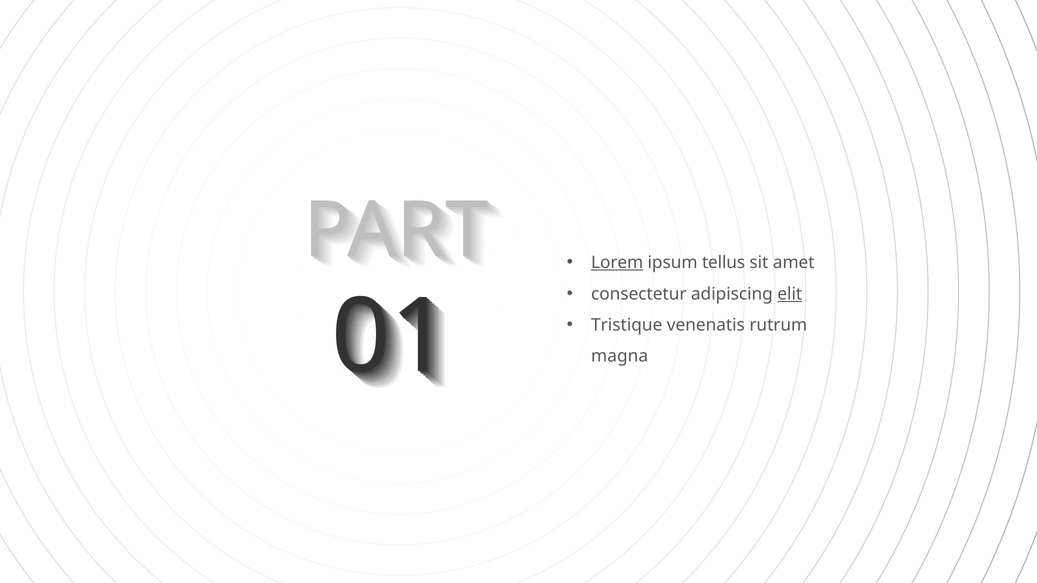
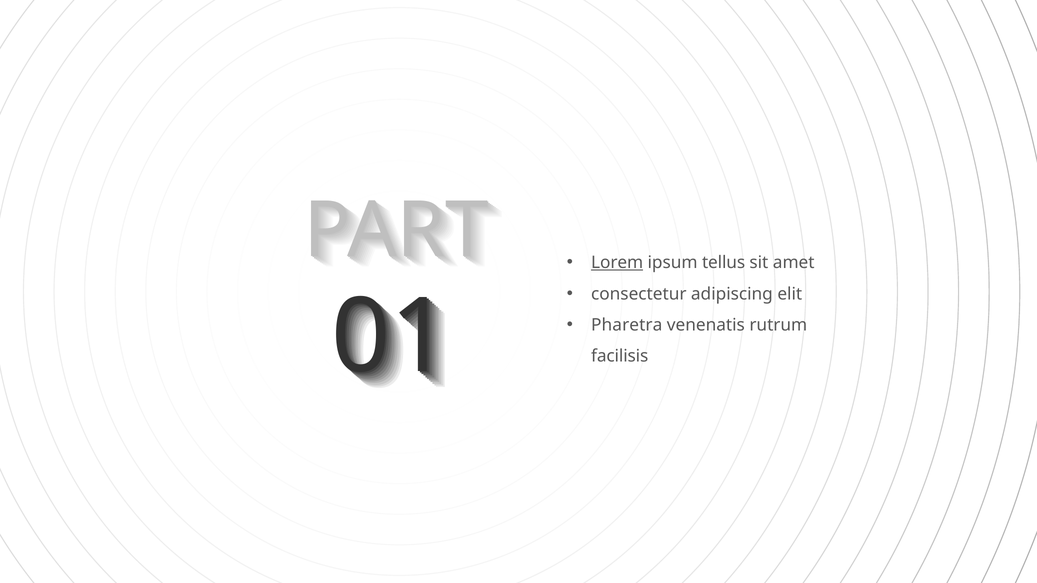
elit underline: present -> none
Tristique: Tristique -> Pharetra
magna: magna -> facilisis
